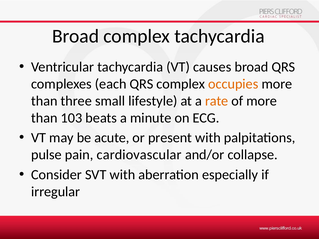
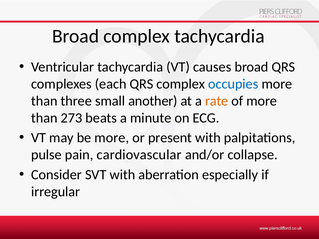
occupies colour: orange -> blue
lifestyle: lifestyle -> another
103: 103 -> 273
be acute: acute -> more
